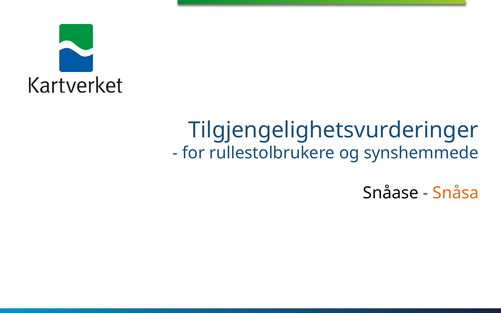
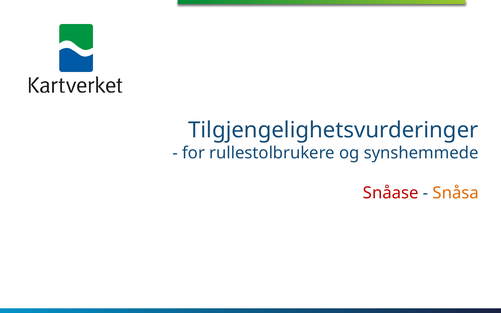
Snåase colour: black -> red
